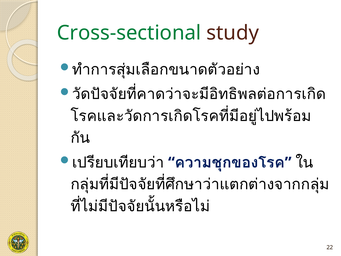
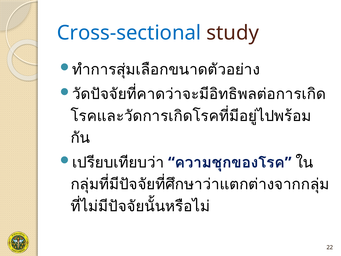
Cross-sectional colour: green -> blue
